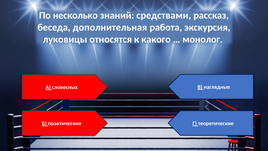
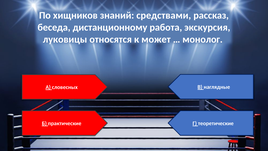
несколько: несколько -> хищников
дополнительная: дополнительная -> дистанционному
какого: какого -> может
